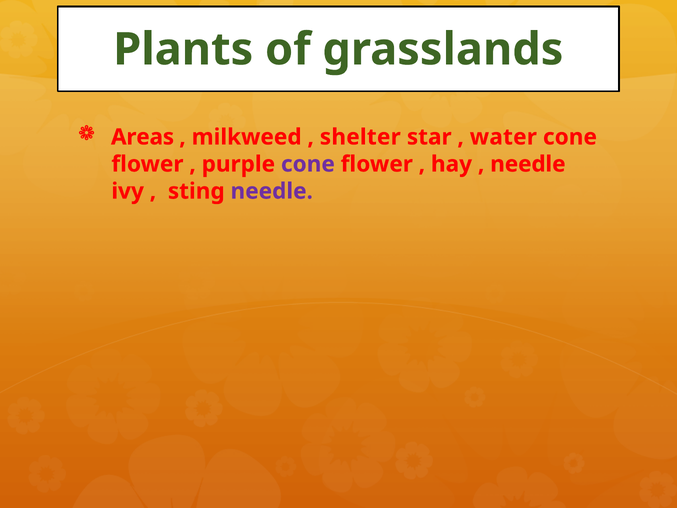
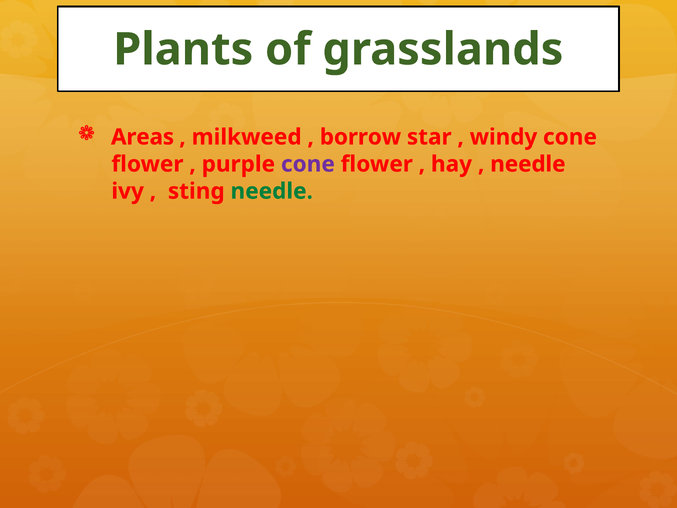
shelter: shelter -> borrow
water: water -> windy
needle at (272, 191) colour: purple -> green
